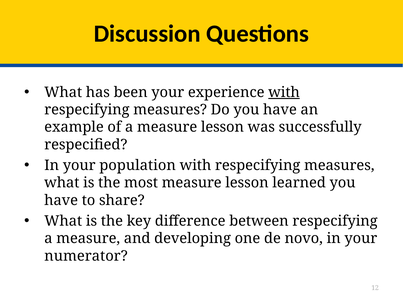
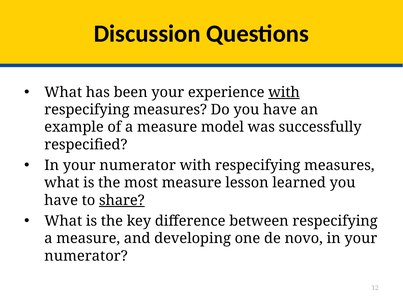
a measure lesson: lesson -> model
population at (138, 166): population -> numerator
share underline: none -> present
